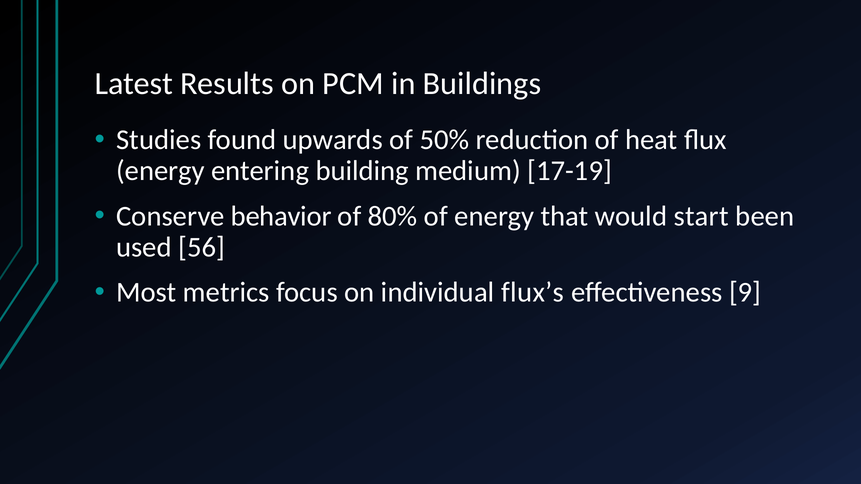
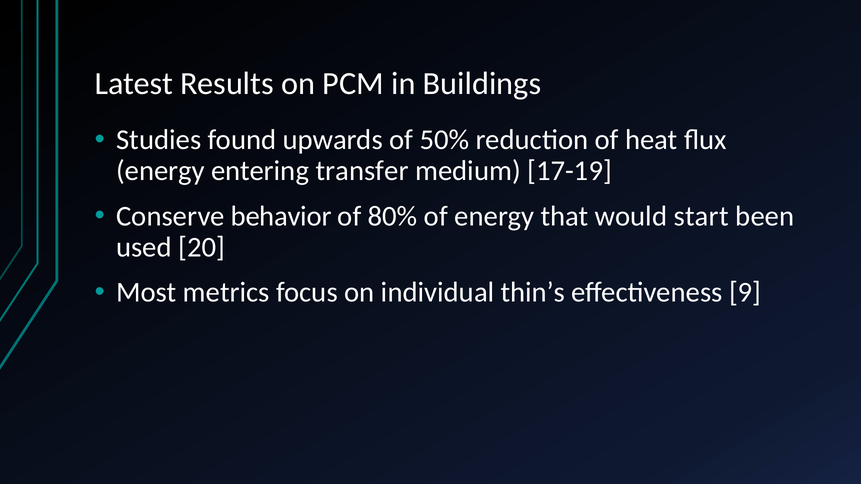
building: building -> transfer
56: 56 -> 20
flux’s: flux’s -> thin’s
